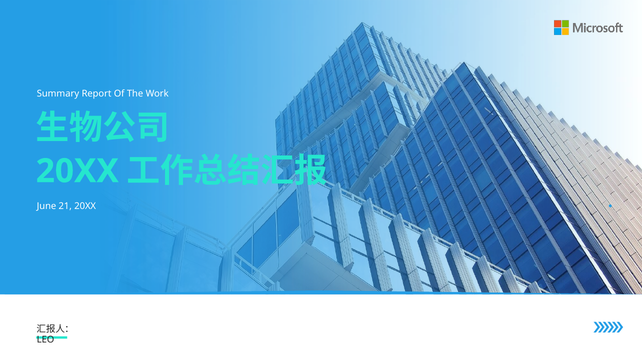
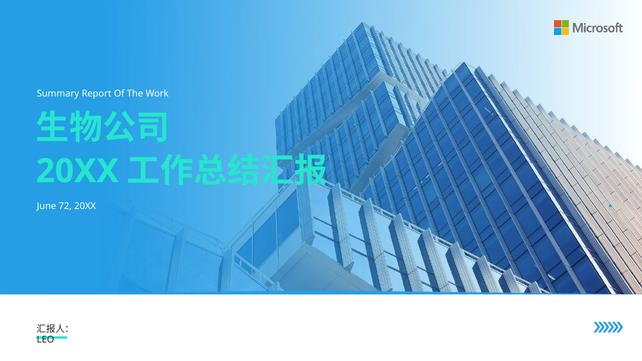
21: 21 -> 72
